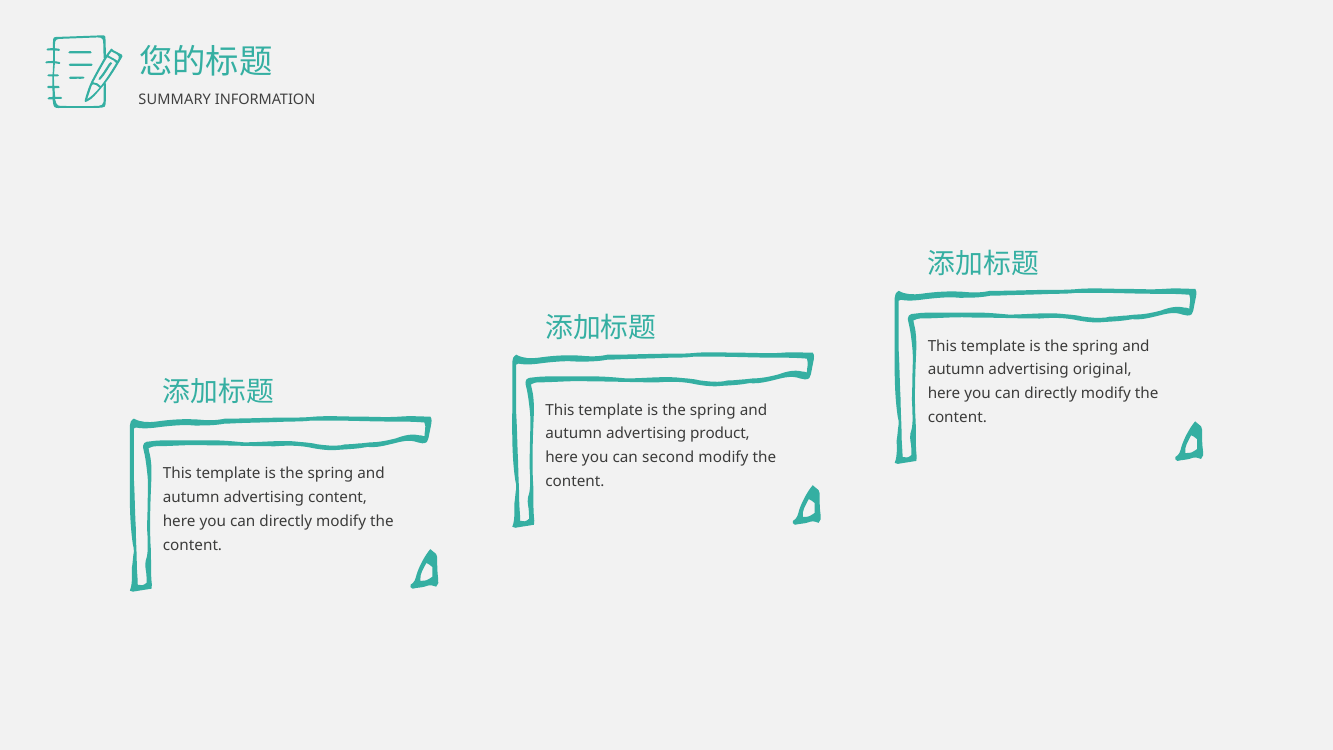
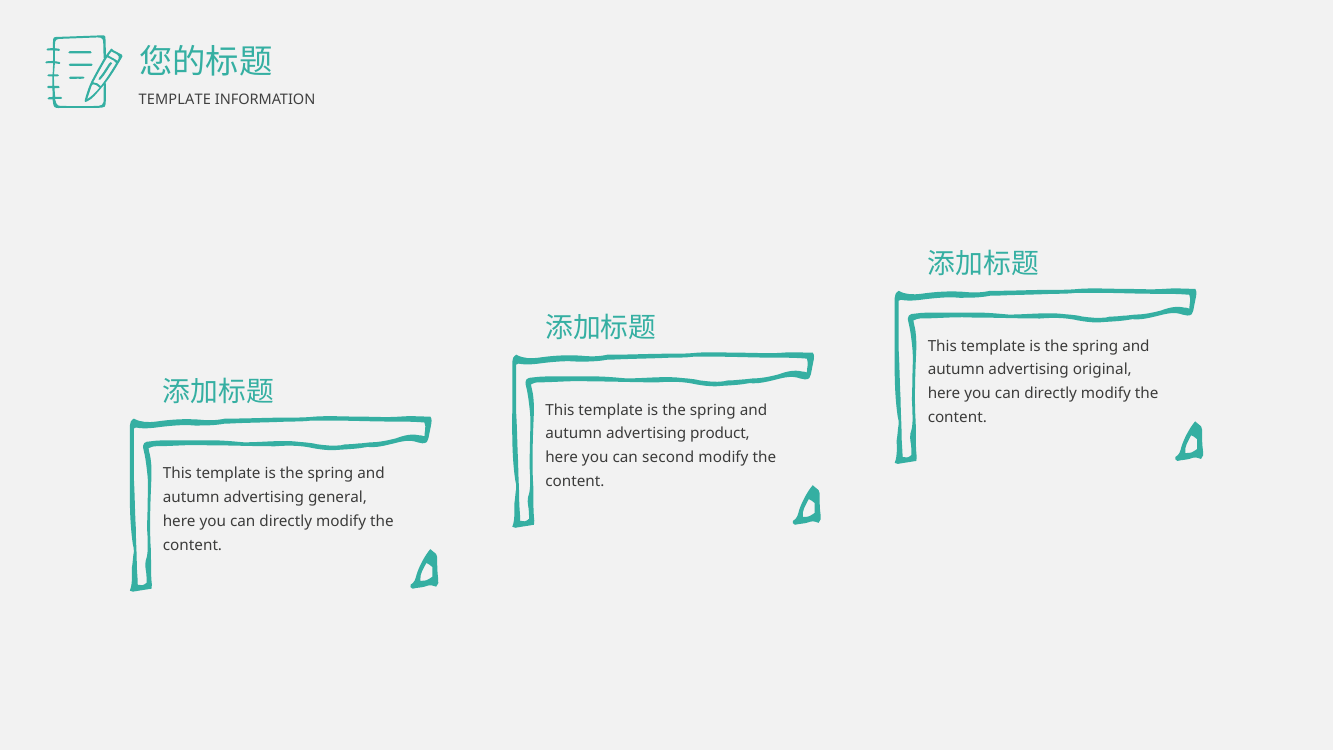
SUMMARY at (175, 100): SUMMARY -> TEMPLATE
advertising content: content -> general
